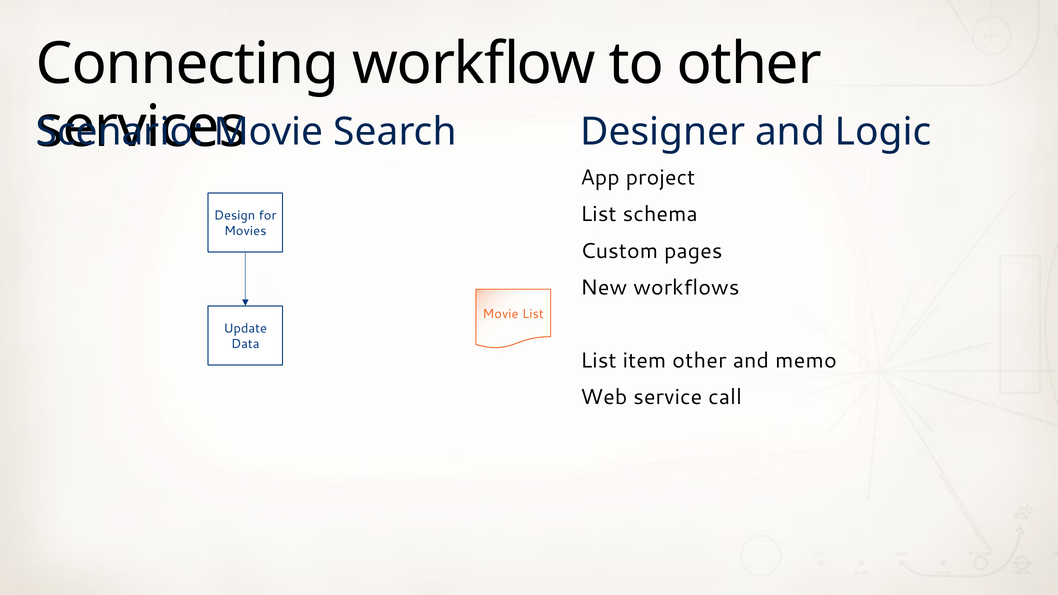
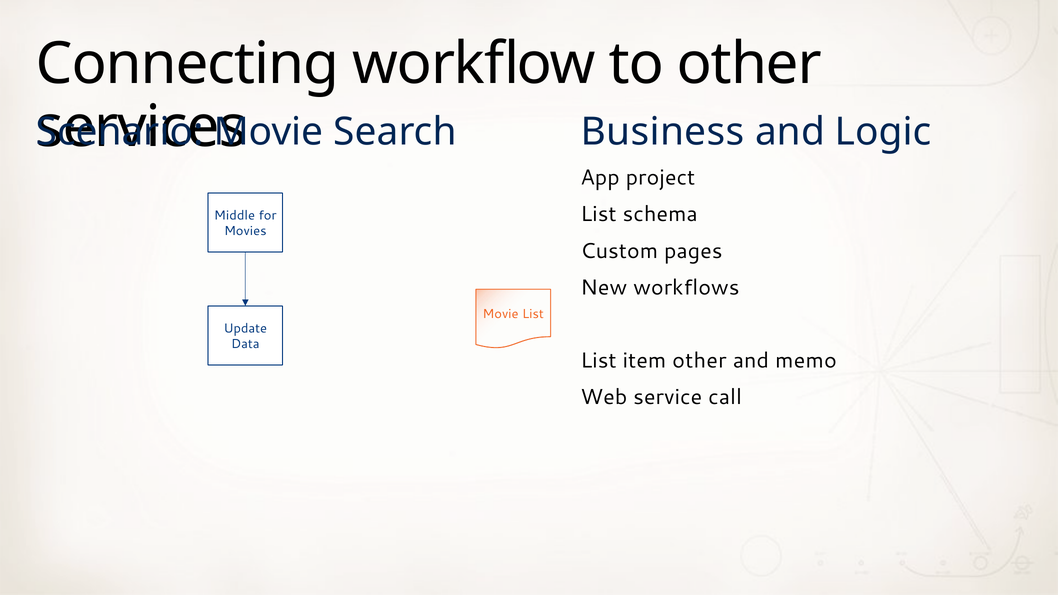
Designer: Designer -> Business
Design: Design -> Middle
